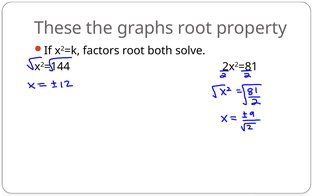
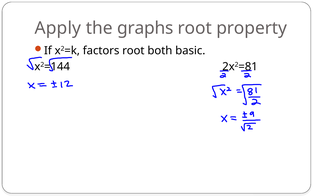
These: These -> Apply
solve: solve -> basic
